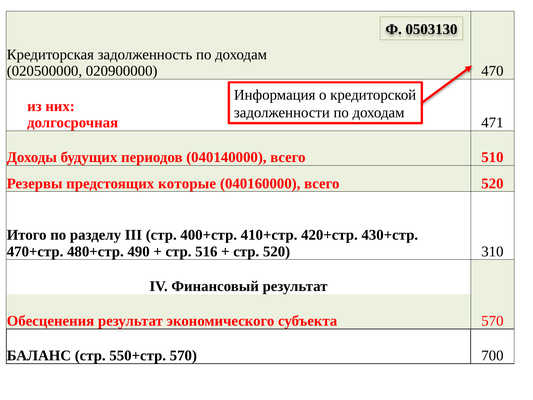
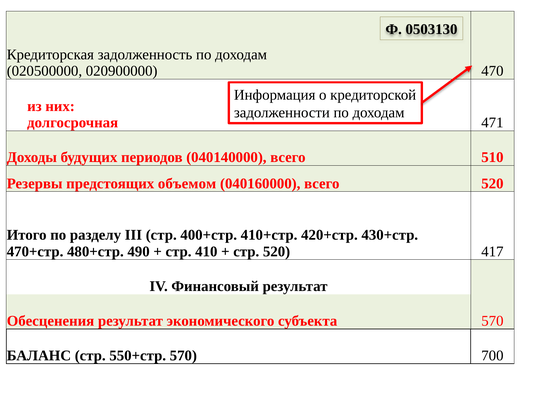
которые: которые -> объемом
516: 516 -> 410
310: 310 -> 417
